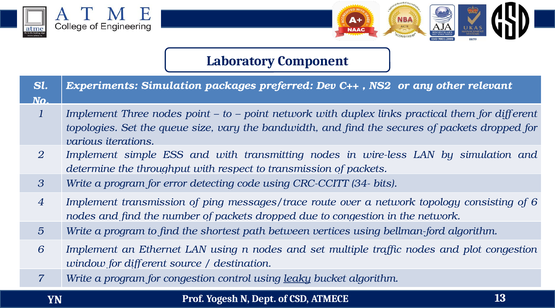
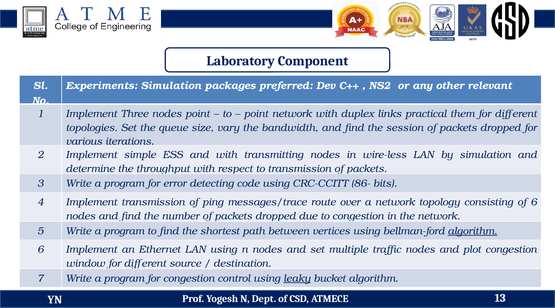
secures: secures -> session
34-: 34- -> 86-
algorithm at (473, 231) underline: none -> present
